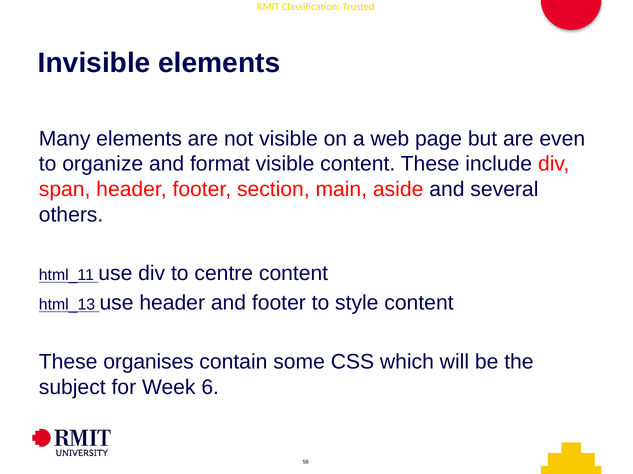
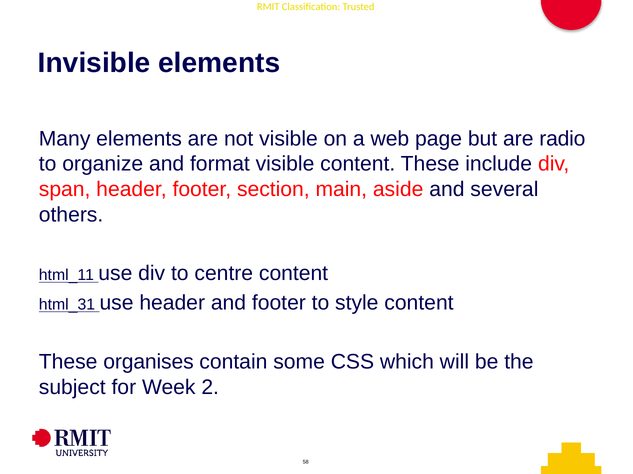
even: even -> radio
html_13: html_13 -> html_31
6: 6 -> 2
